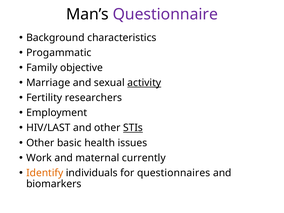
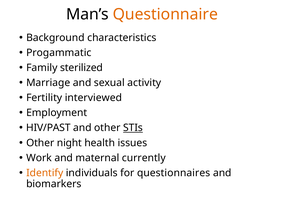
Questionnaire colour: purple -> orange
objective: objective -> sterilized
activity underline: present -> none
researchers: researchers -> interviewed
HIV/LAST: HIV/LAST -> HIV/PAST
basic: basic -> night
